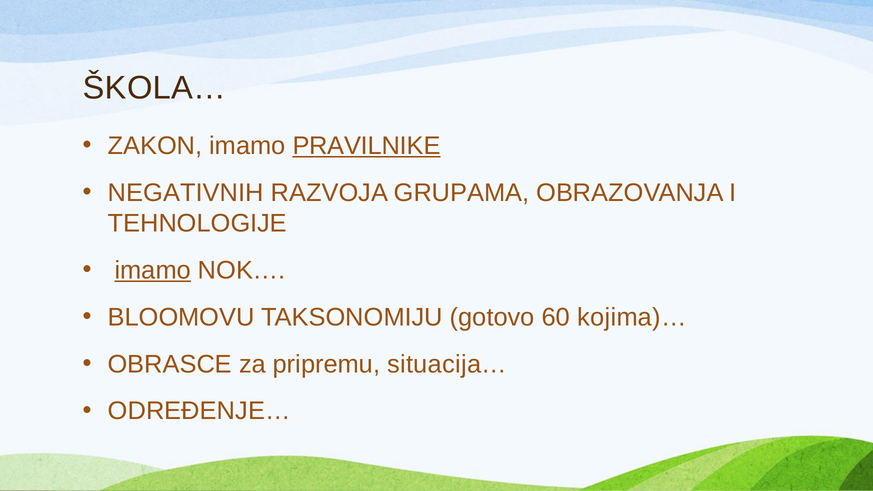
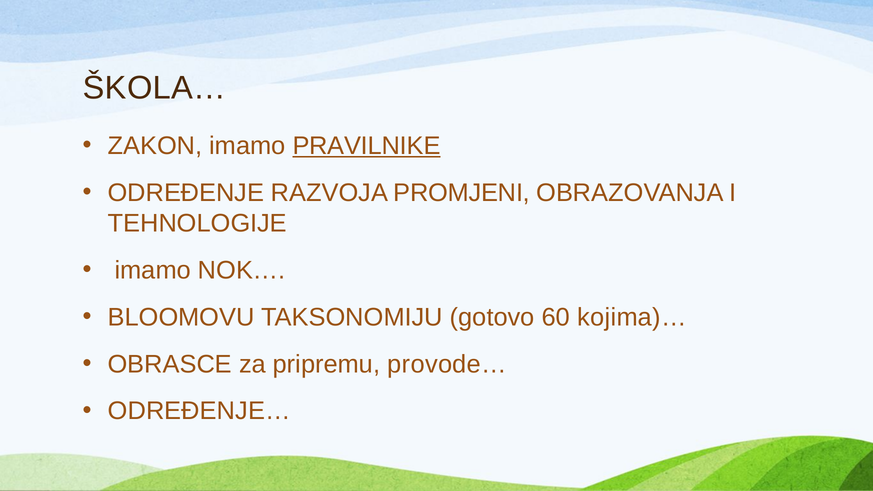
NEGATIVNIH: NEGATIVNIH -> ODREĐENJE
GRUPAMA: GRUPAMA -> PROMJENI
imamo at (153, 270) underline: present -> none
situacija…: situacija… -> provode…
